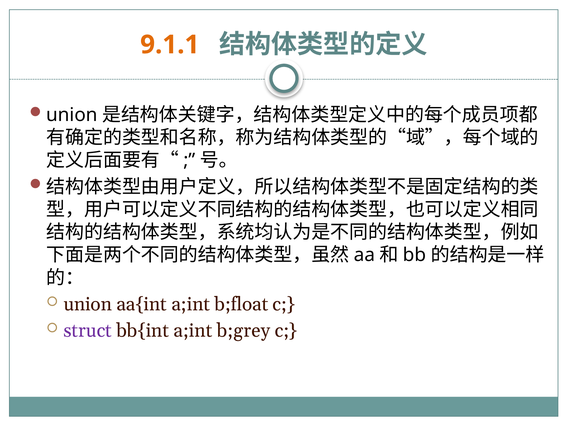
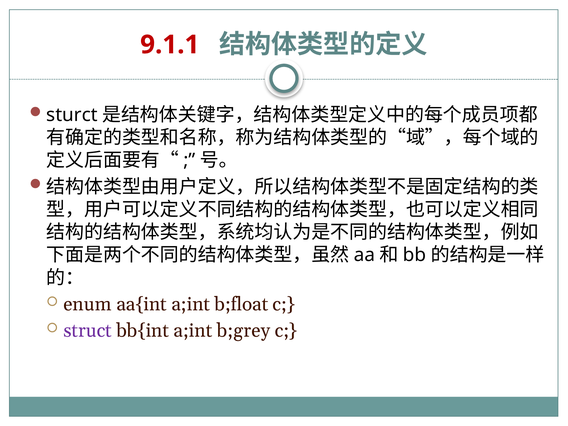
9.1.1 colour: orange -> red
union at (72, 115): union -> sturct
union at (88, 304): union -> enum
